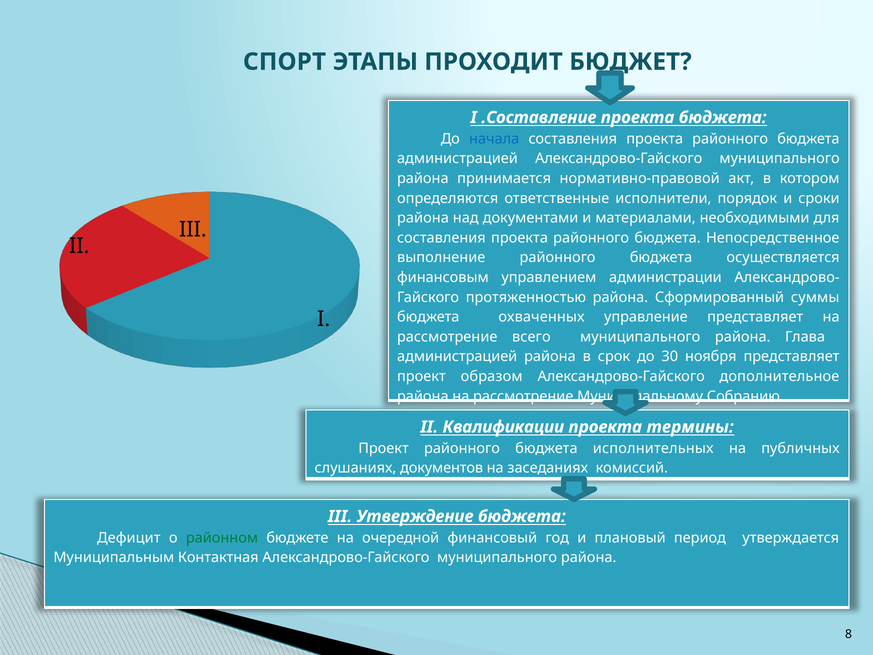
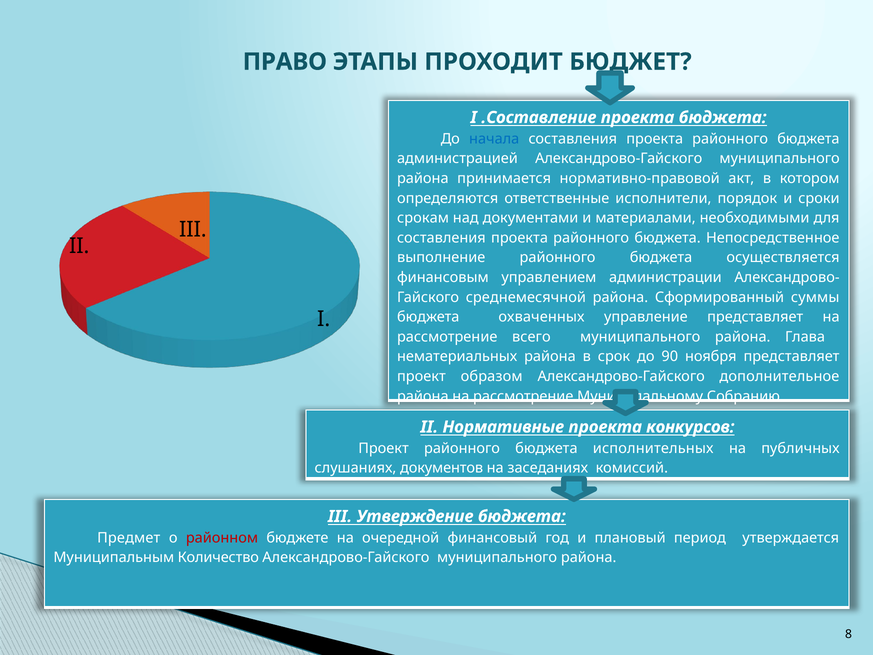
СПОРТ: СПОРТ -> ПРАВО
района at (423, 218): района -> срокам
протяженностью: протяженностью -> среднемесячной
администрацией at (457, 357): администрацией -> нематериальных
30: 30 -> 90
Квалификации: Квалификации -> Нормативные
термины: термины -> конкурсов
Дефицит: Дефицит -> Предмет
районном colour: green -> red
Контактная: Контактная -> Количество
